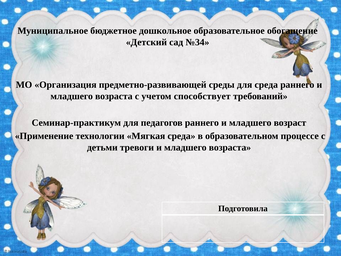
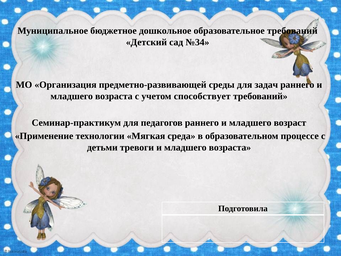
образовательное обогащение: обогащение -> требований
для среда: среда -> задач
